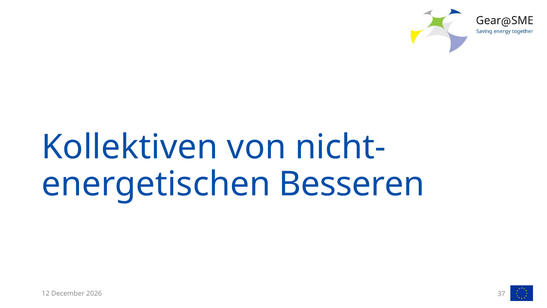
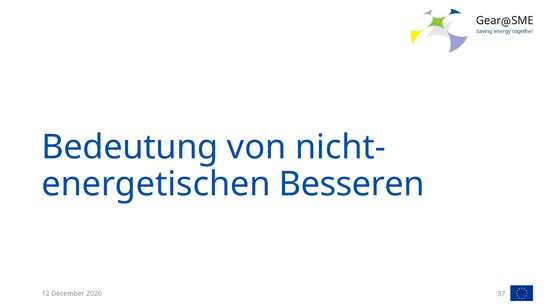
Kollektiven: Kollektiven -> Bedeutung
